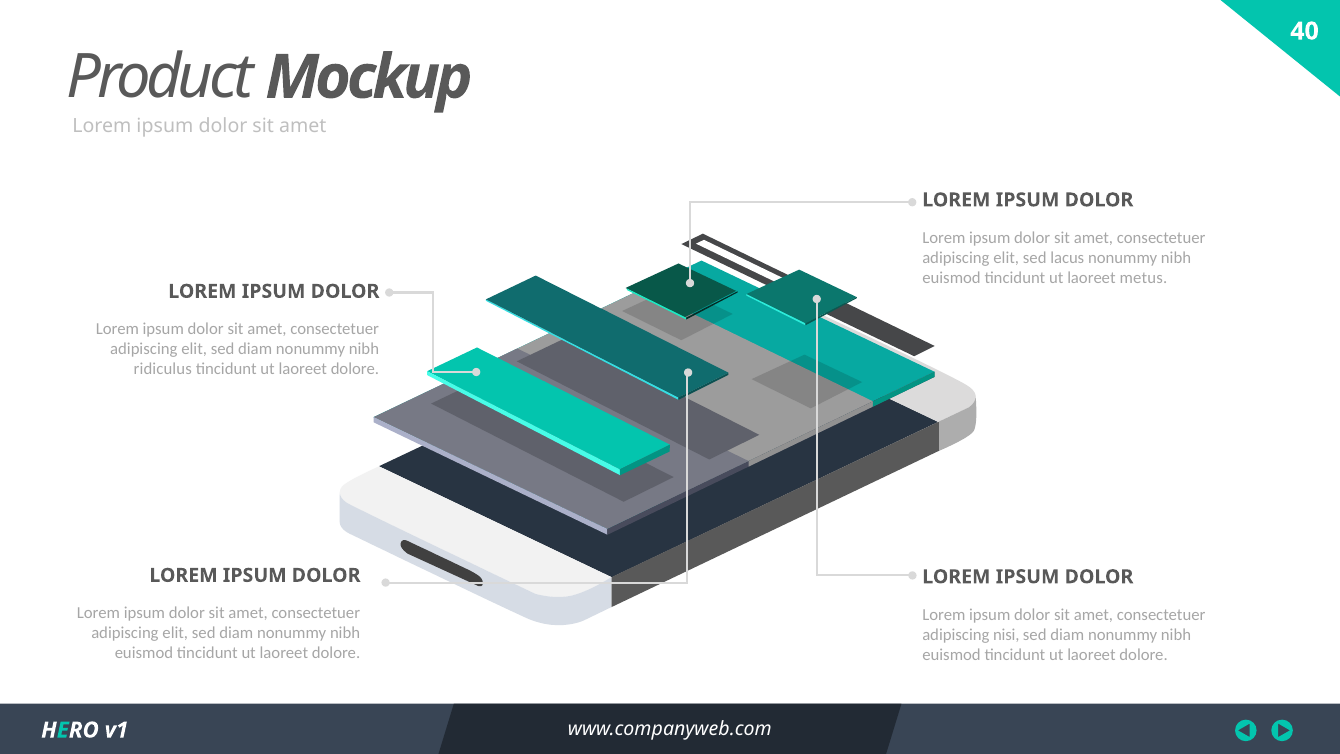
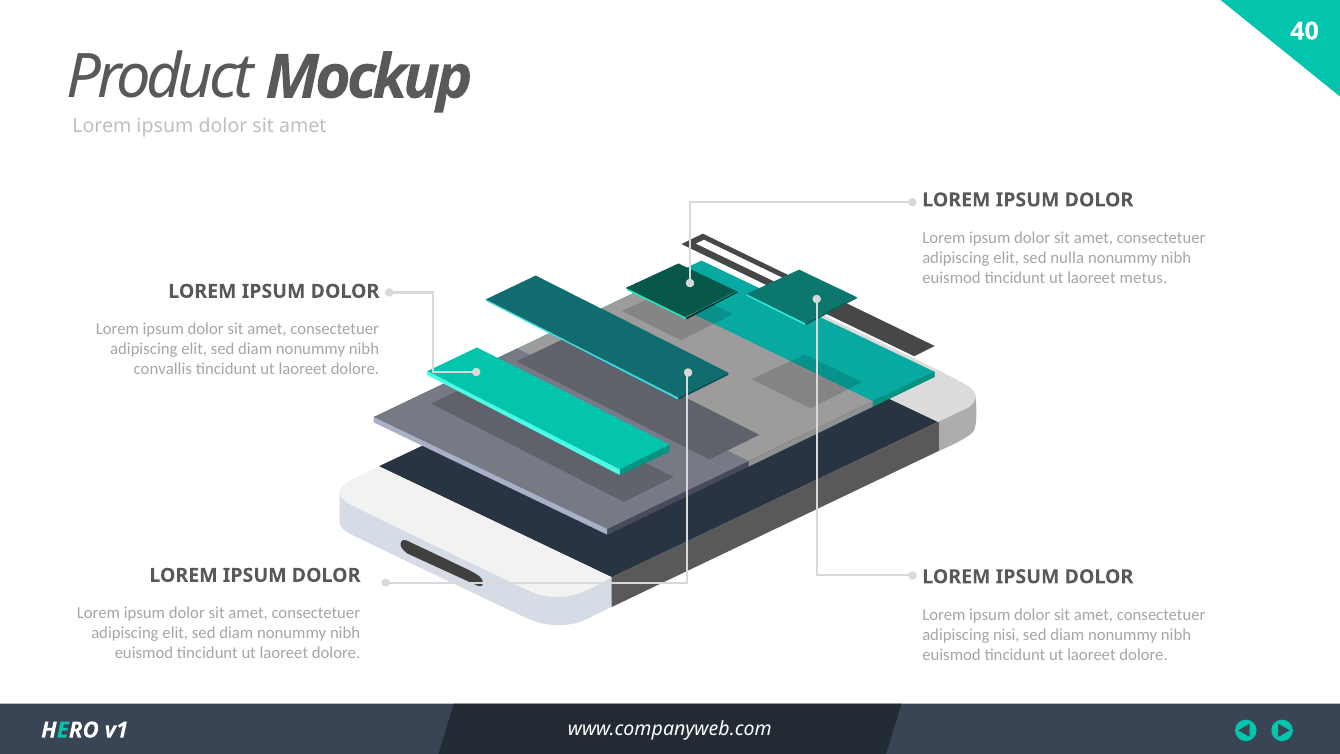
lacus: lacus -> nulla
ridiculus: ridiculus -> convallis
